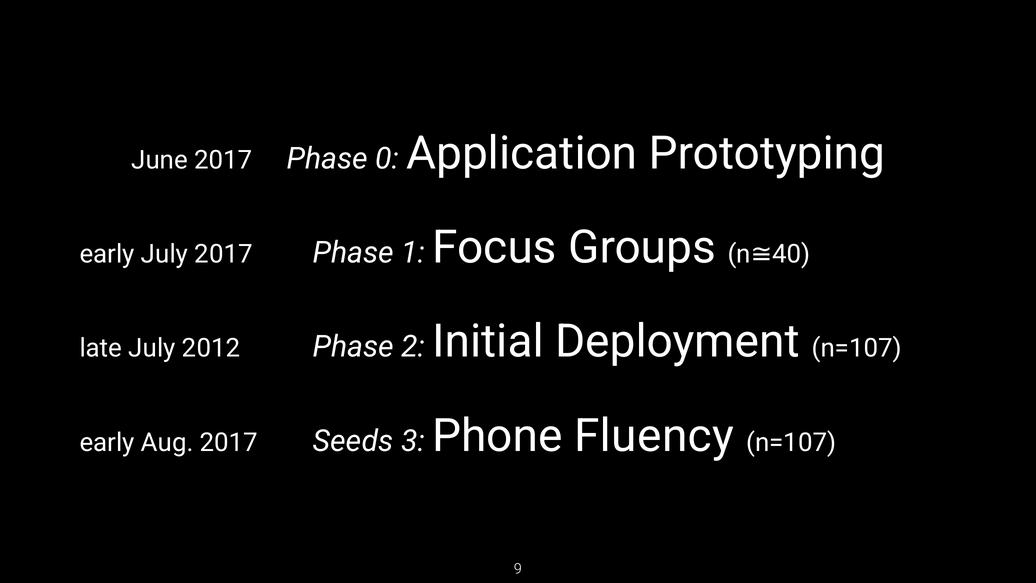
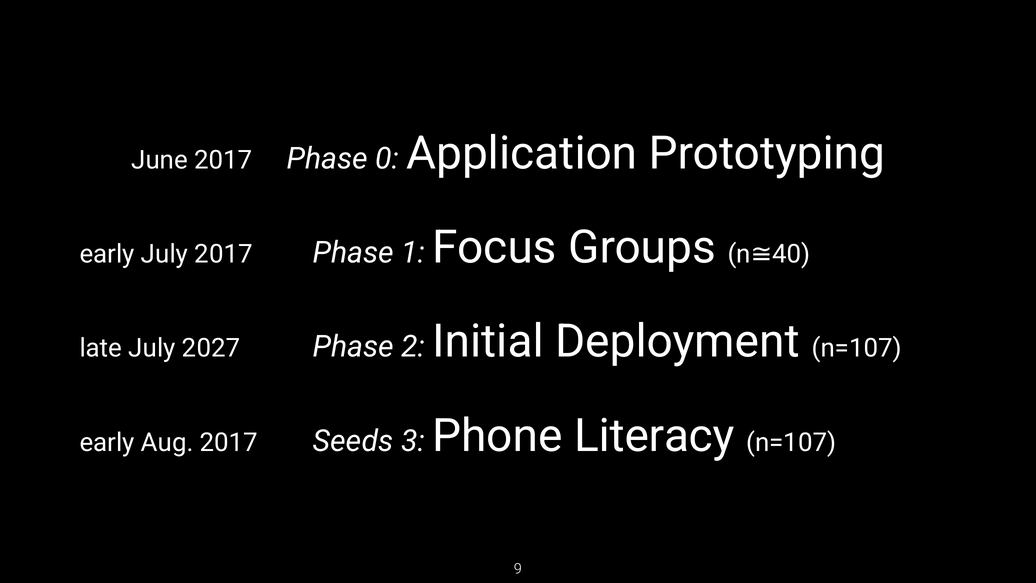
2012: 2012 -> 2027
Fluency: Fluency -> Literacy
